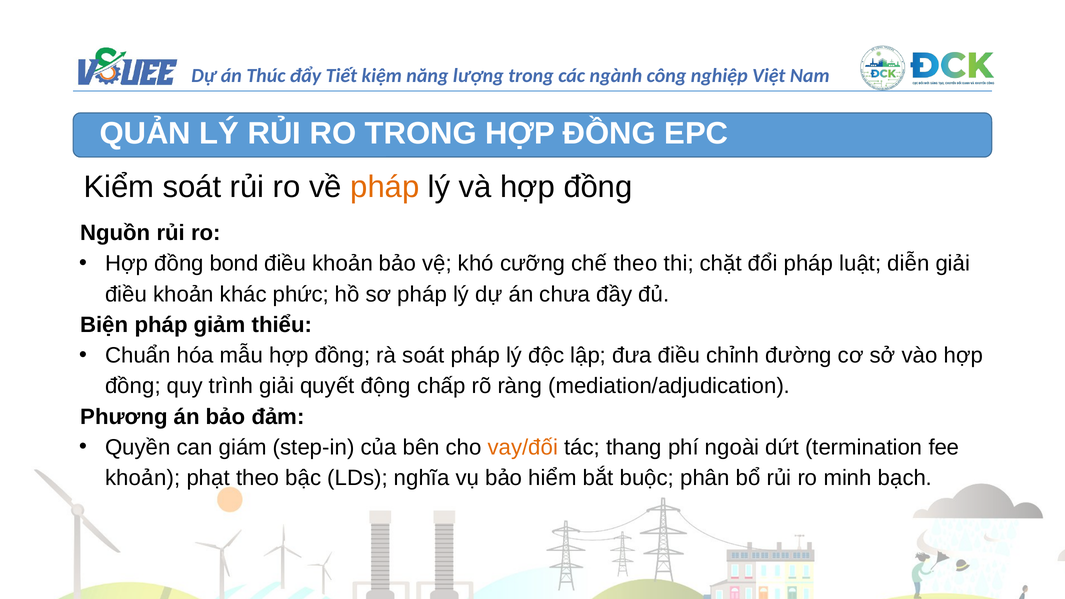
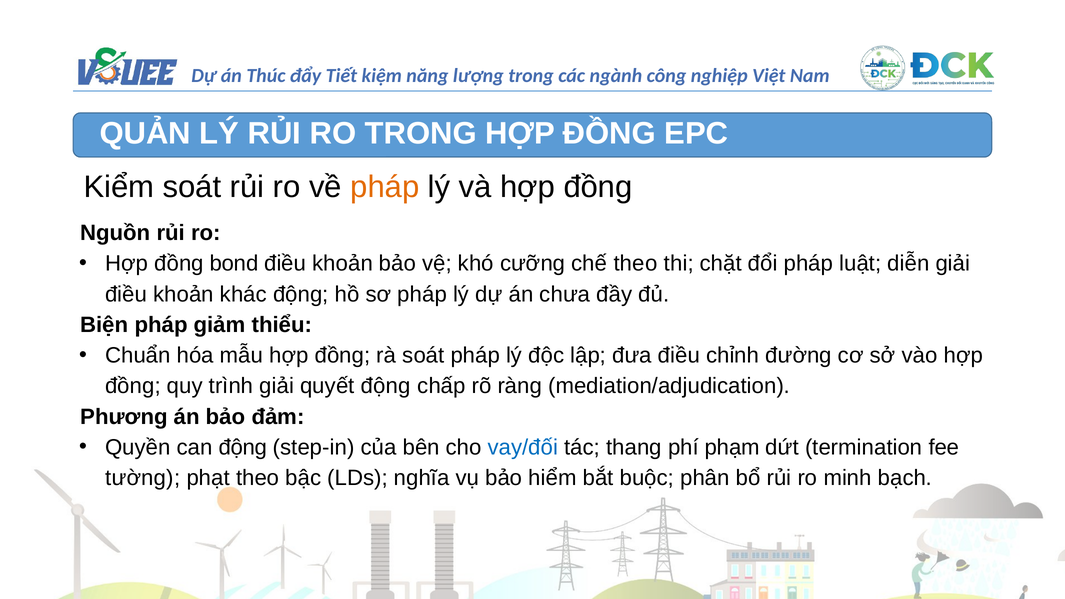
khác phức: phức -> động
can giám: giám -> động
vay/đối colour: orange -> blue
ngoài: ngoài -> phạm
khoản at (143, 478): khoản -> tường
